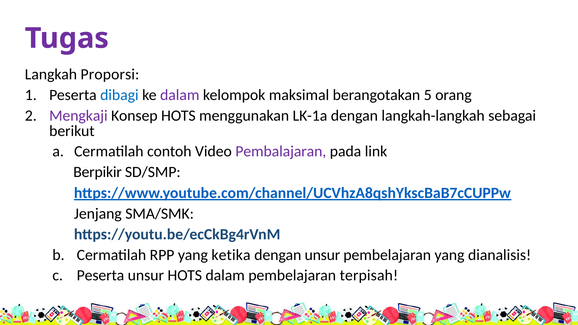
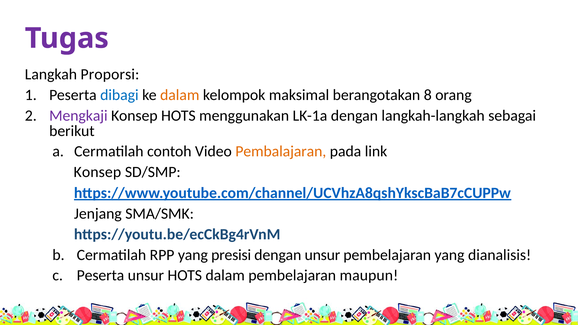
dalam at (180, 95) colour: purple -> orange
5: 5 -> 8
Pembalajaran colour: purple -> orange
Berpikir at (98, 172): Berpikir -> Konsep
ketika: ketika -> presisi
terpisah: terpisah -> maupun
